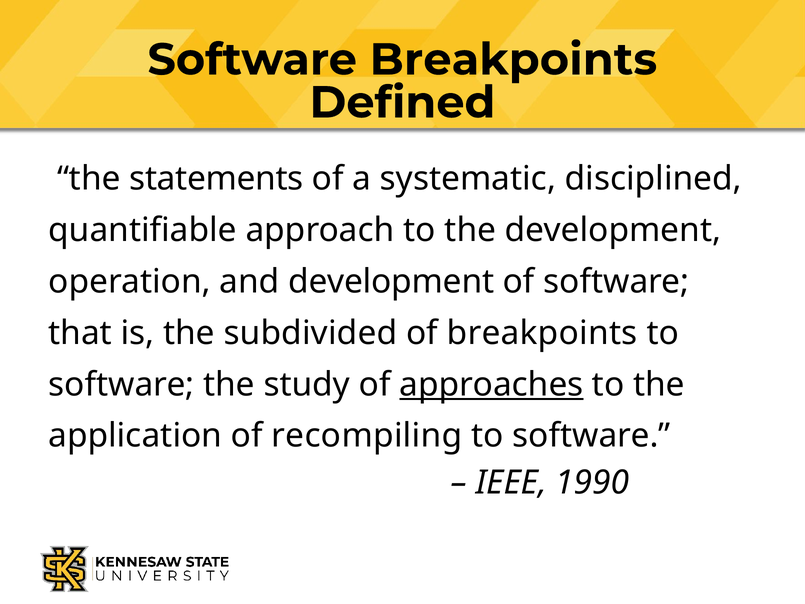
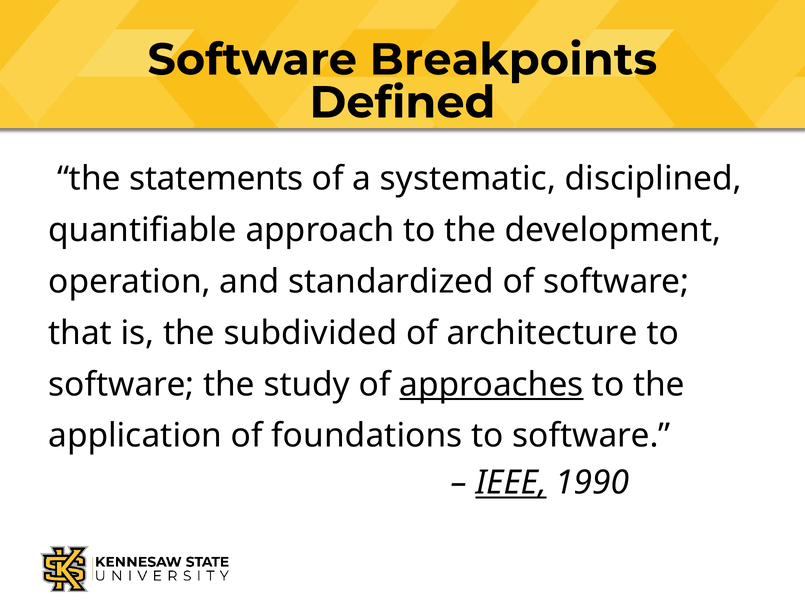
and development: development -> standardized
of breakpoints: breakpoints -> architecture
recompiling: recompiling -> foundations
IEEE underline: none -> present
